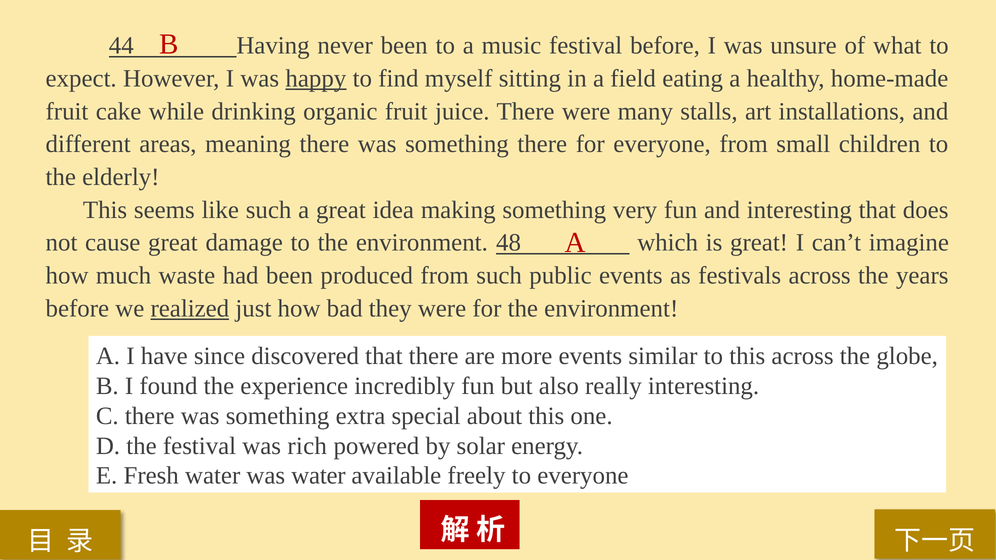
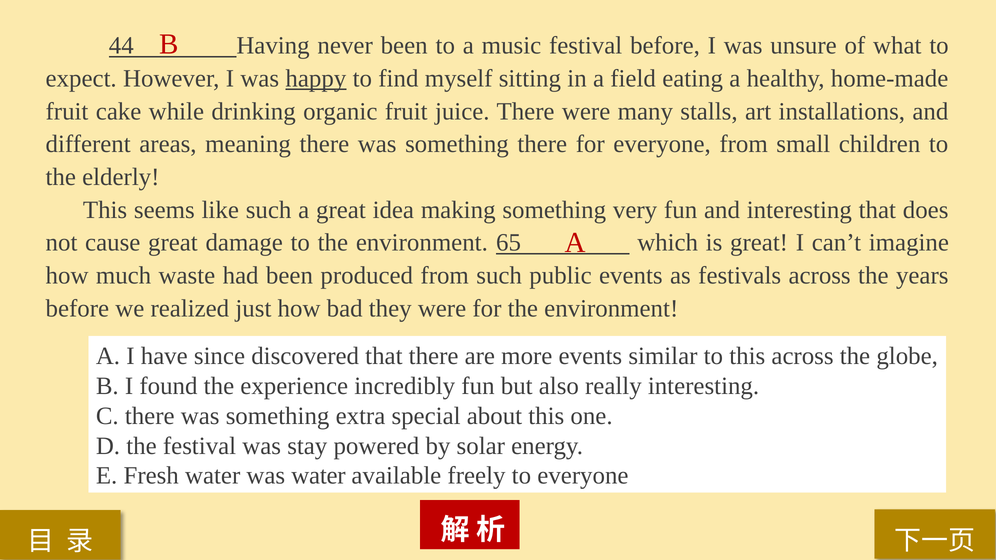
48: 48 -> 65
realized underline: present -> none
rich: rich -> stay
